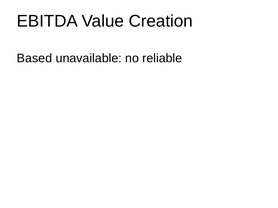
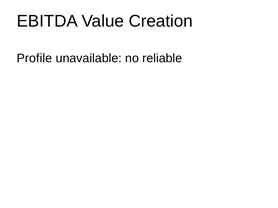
Based: Based -> Profile
